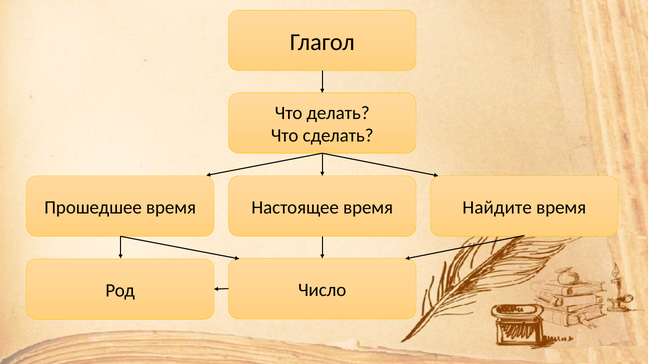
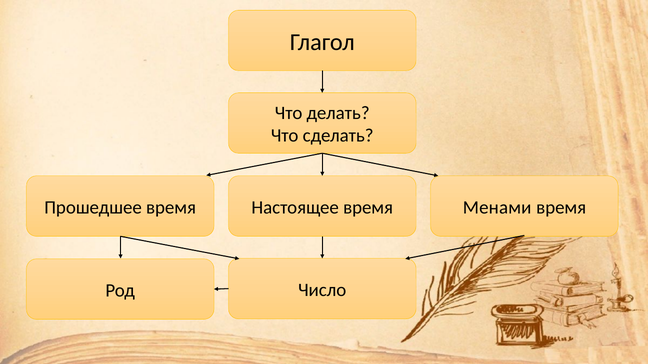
Найдите: Найдите -> Менами
